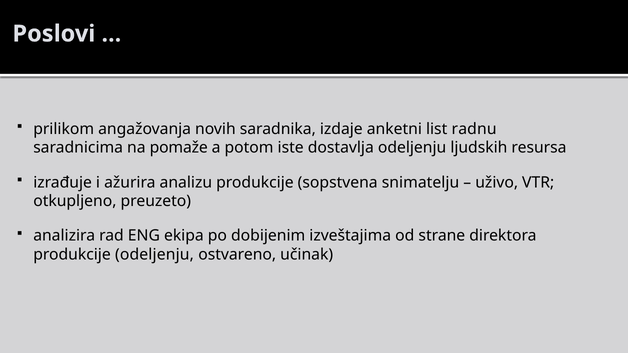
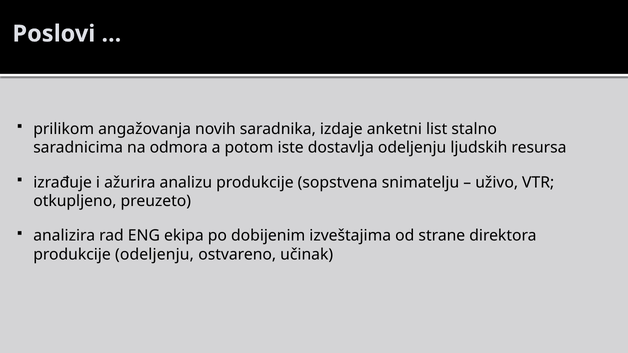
radnu: radnu -> stalno
pomaže: pomaže -> odmora
